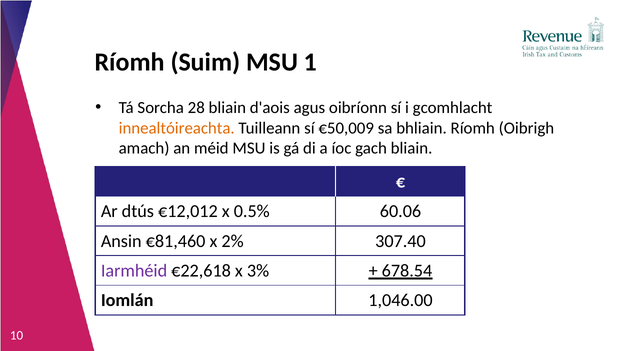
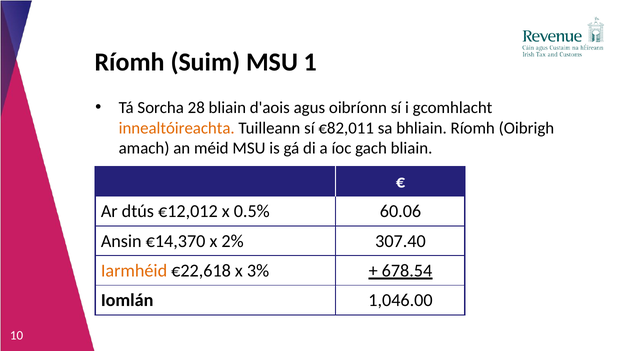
€50,009: €50,009 -> €82,011
€81,460: €81,460 -> €14,370
Iarmhéid colour: purple -> orange
